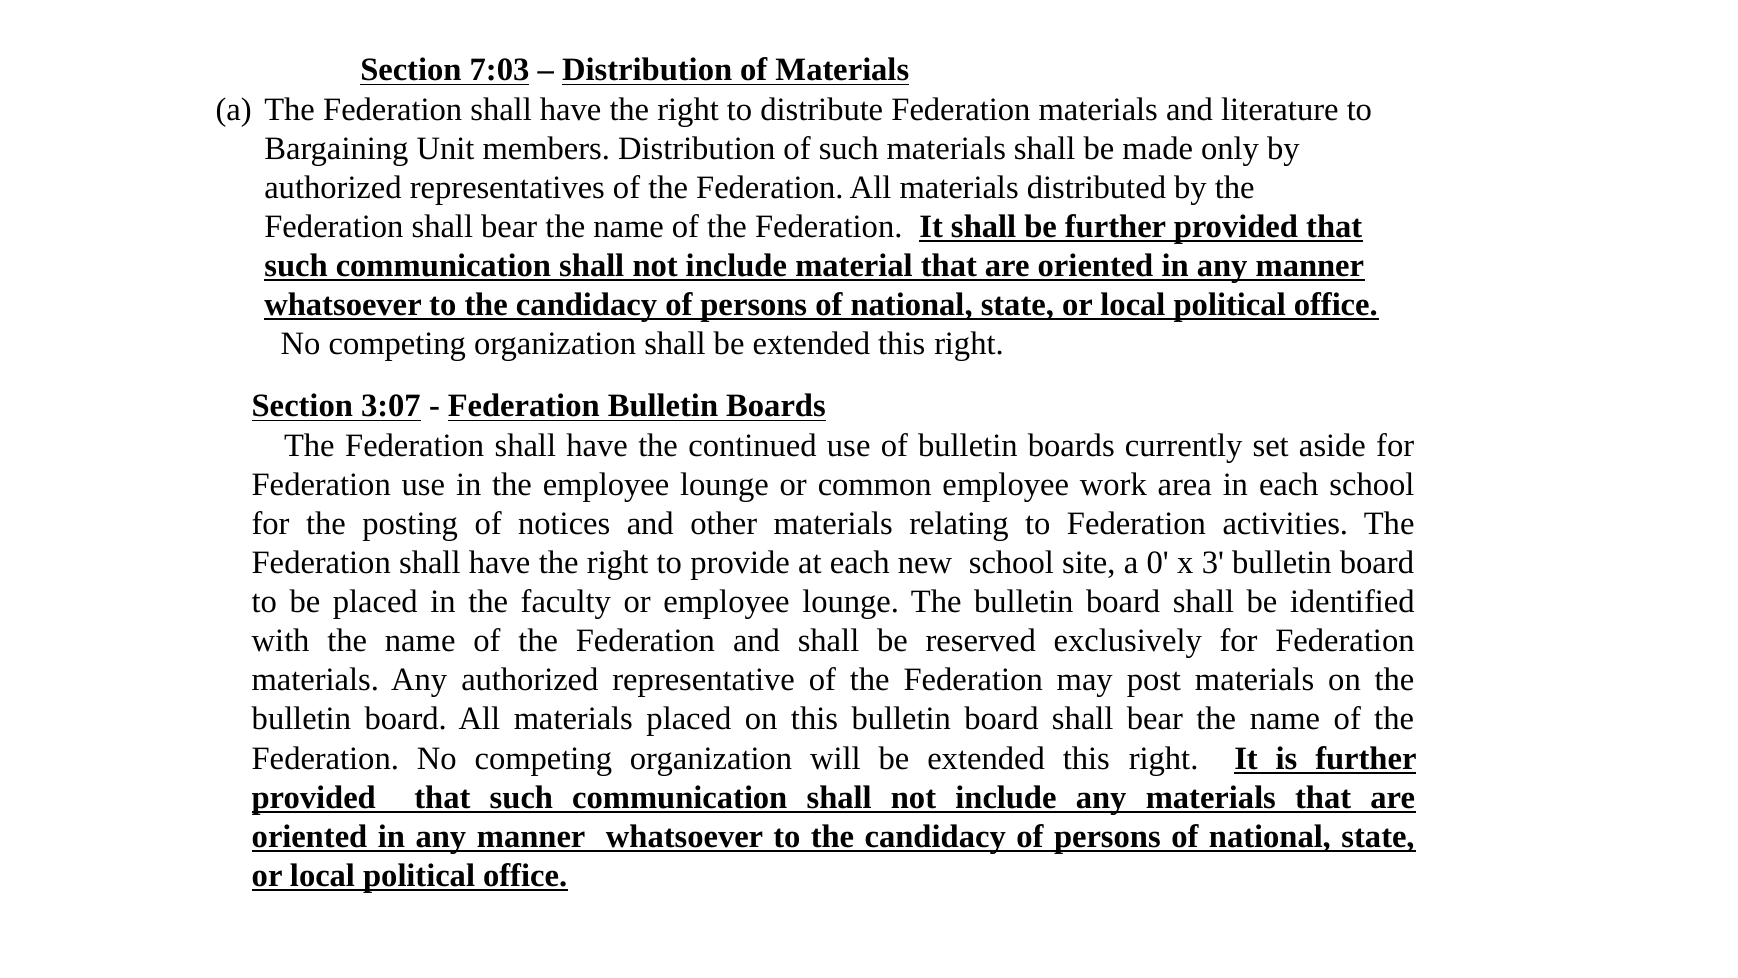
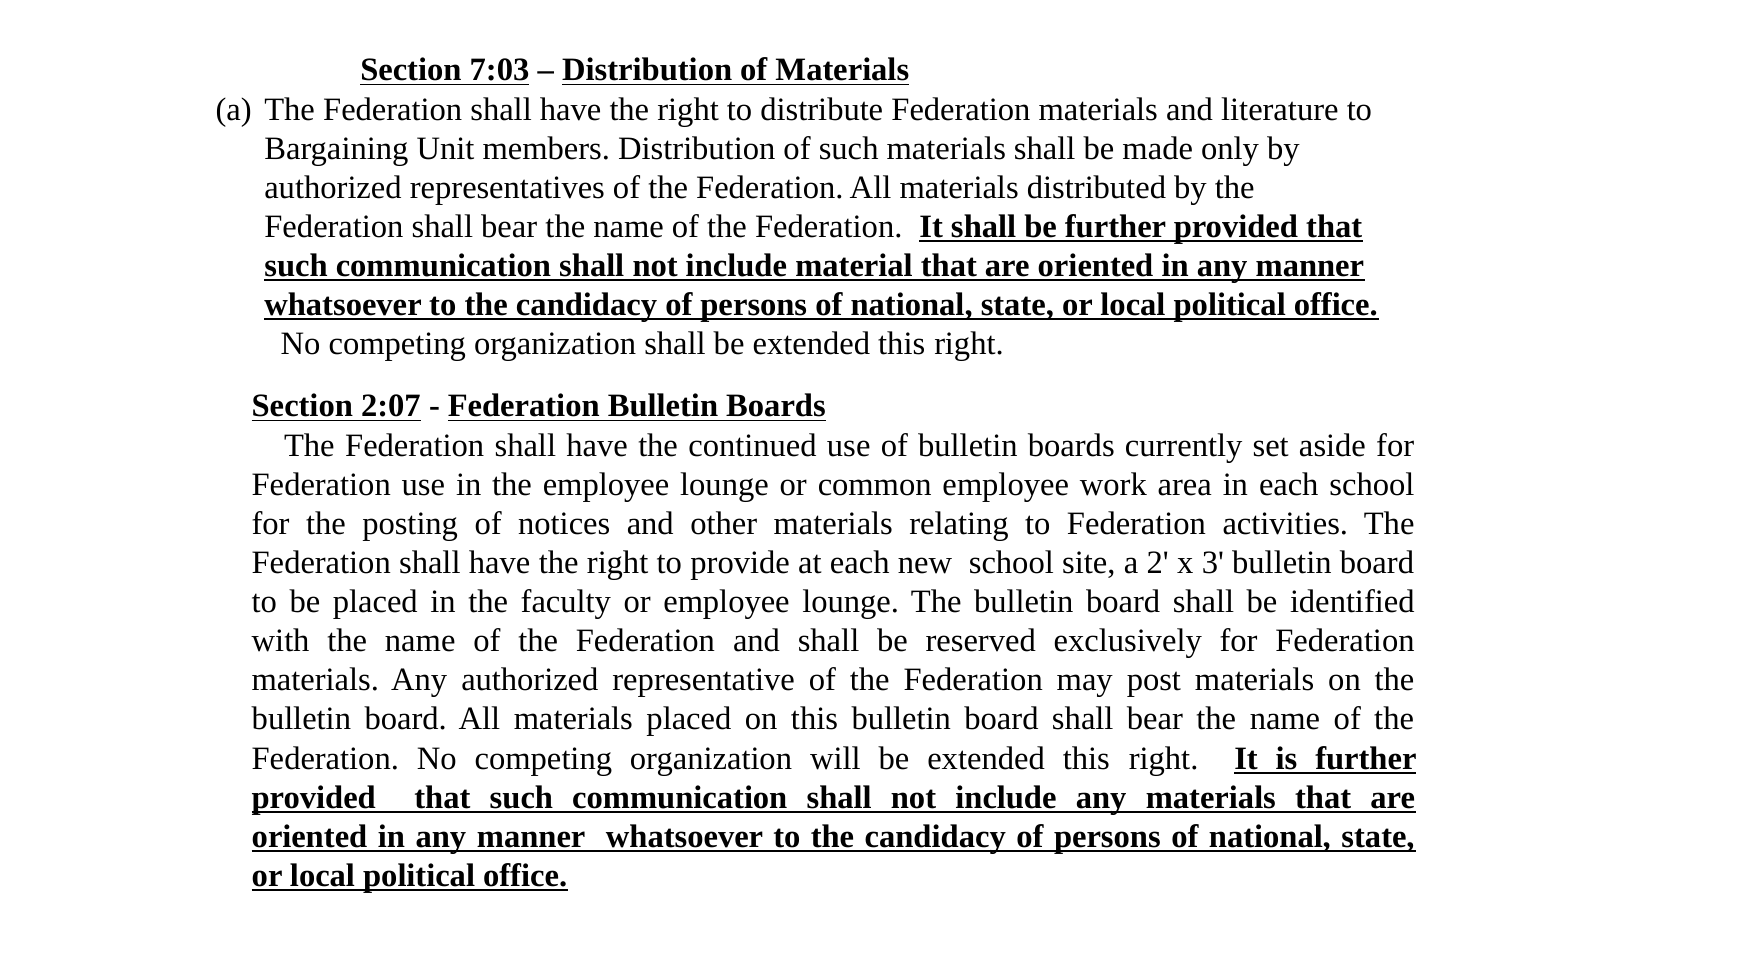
3:07: 3:07 -> 2:07
0: 0 -> 2
